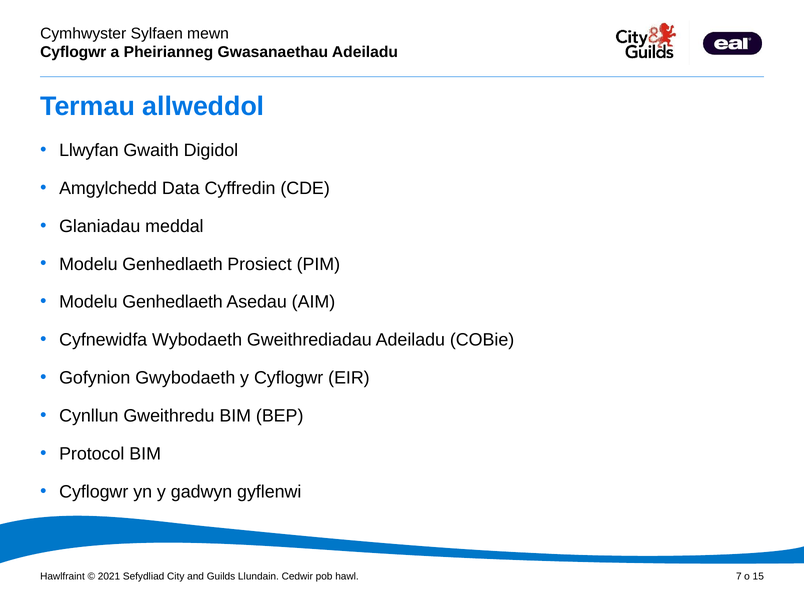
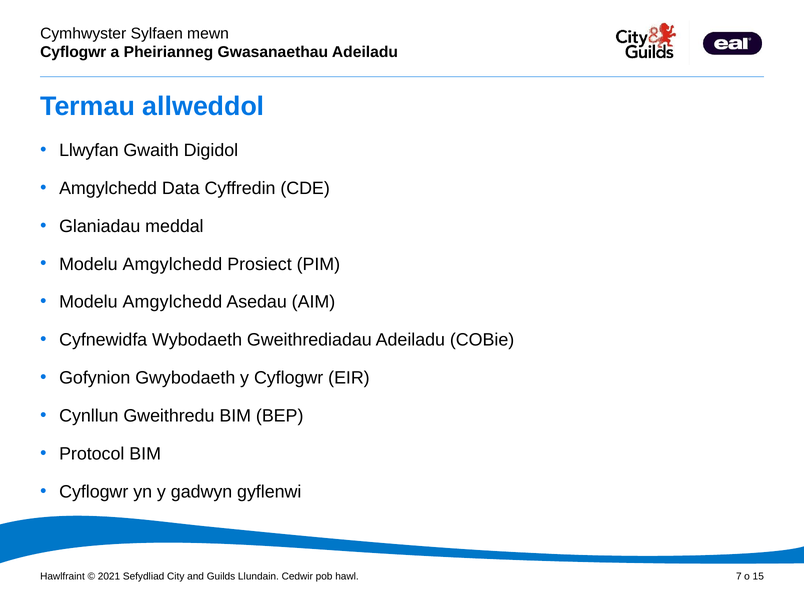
Genhedlaeth at (173, 264): Genhedlaeth -> Amgylchedd
Genhedlaeth at (173, 302): Genhedlaeth -> Amgylchedd
